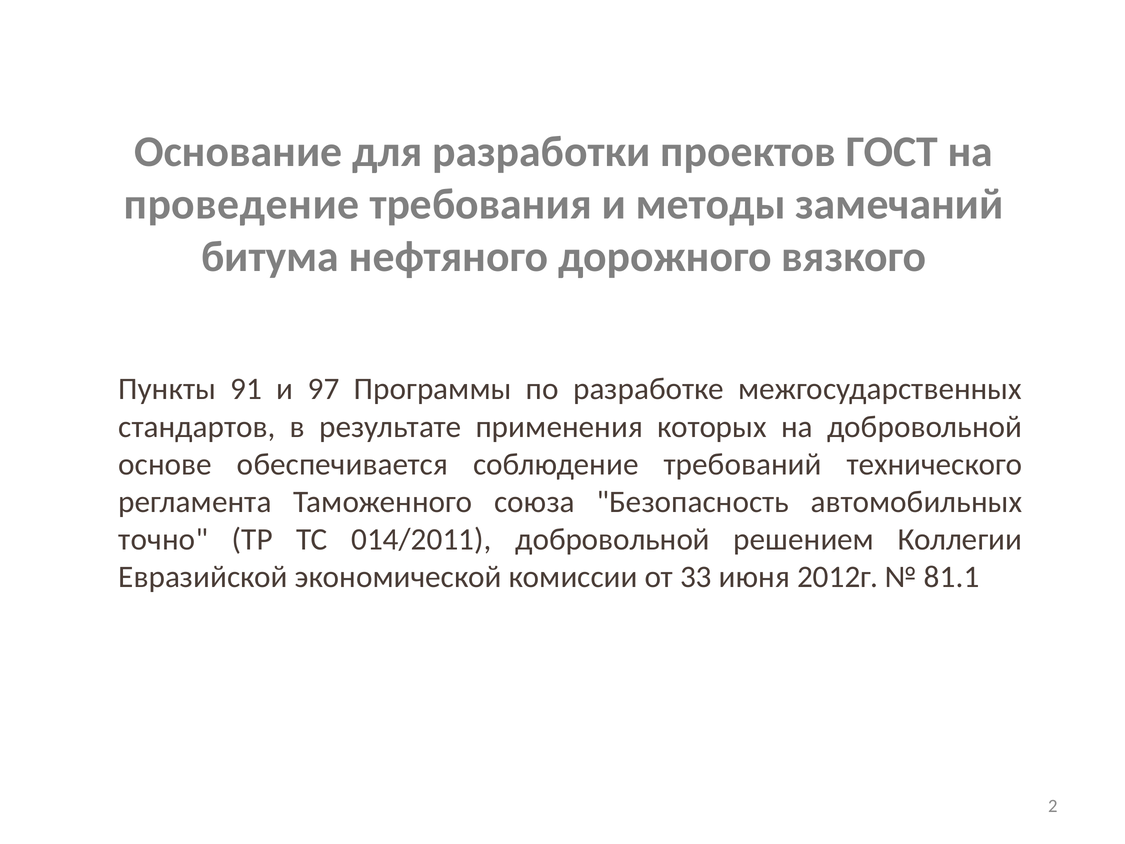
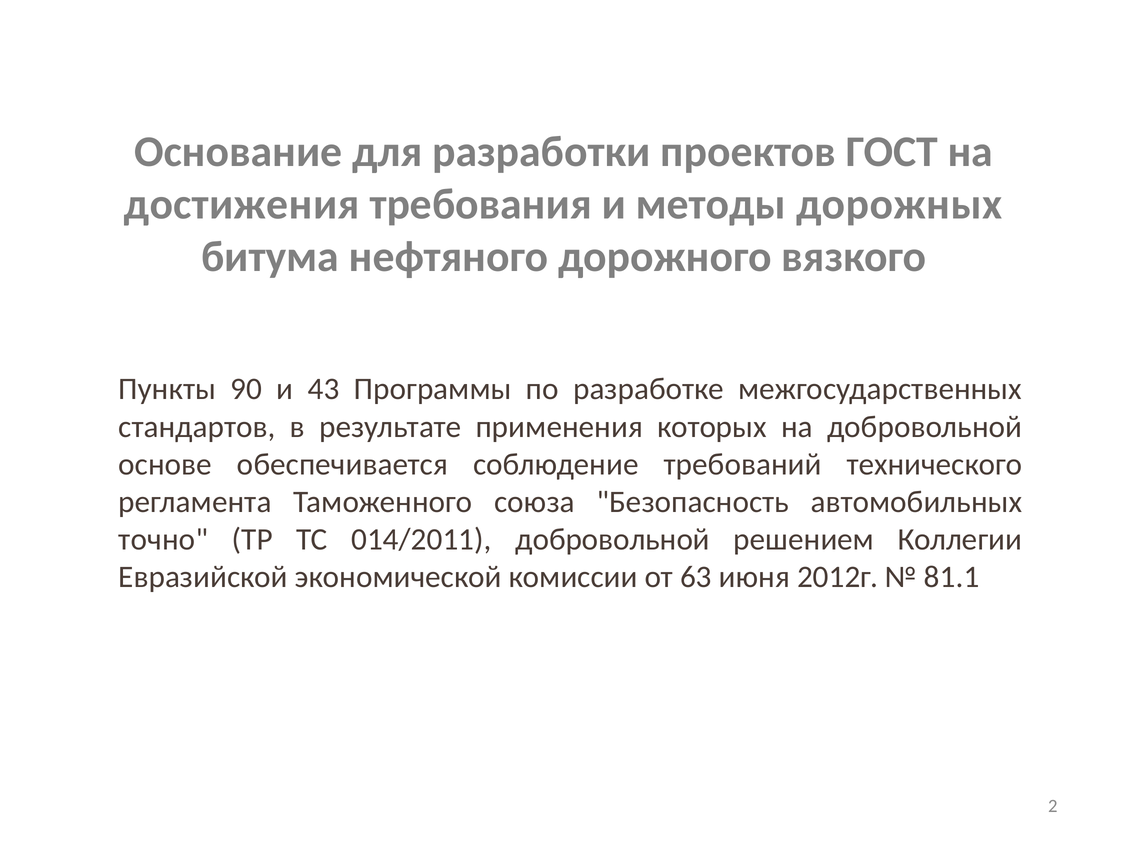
проведение: проведение -> достижения
замечаний: замечаний -> дорожных
91: 91 -> 90
97: 97 -> 43
33: 33 -> 63
